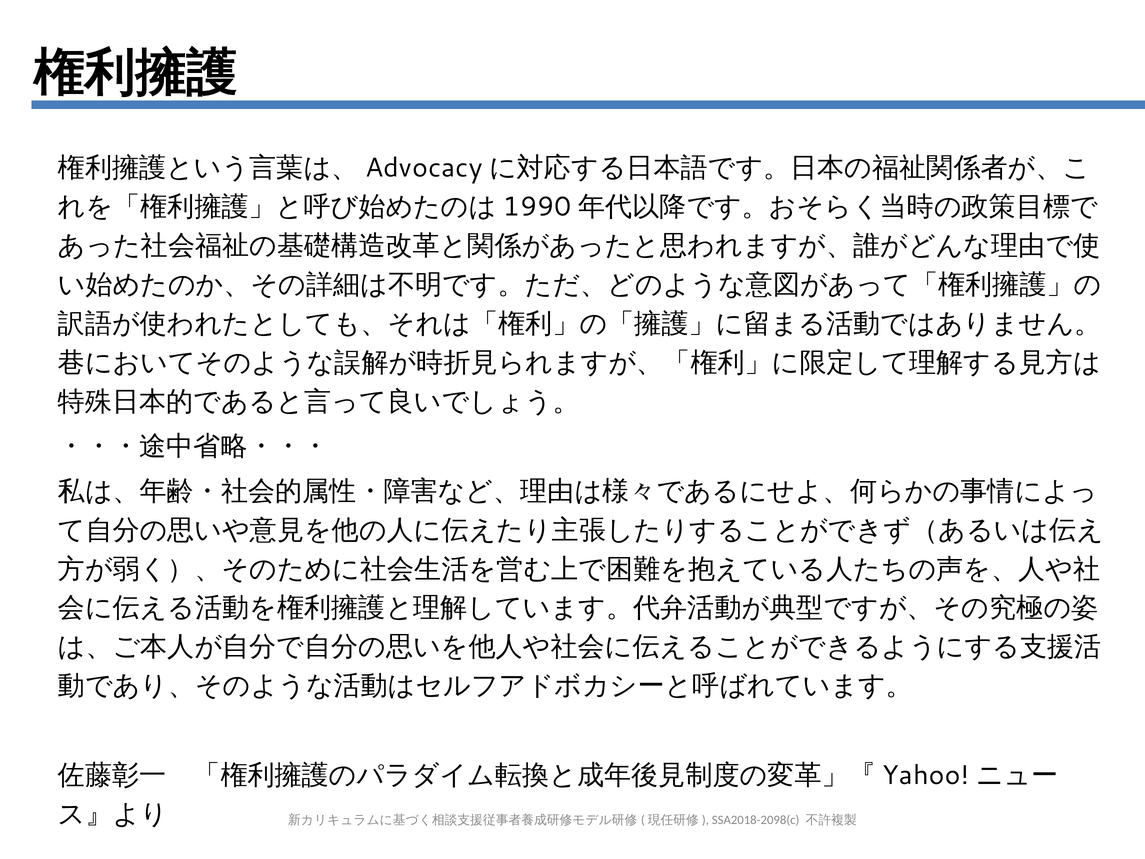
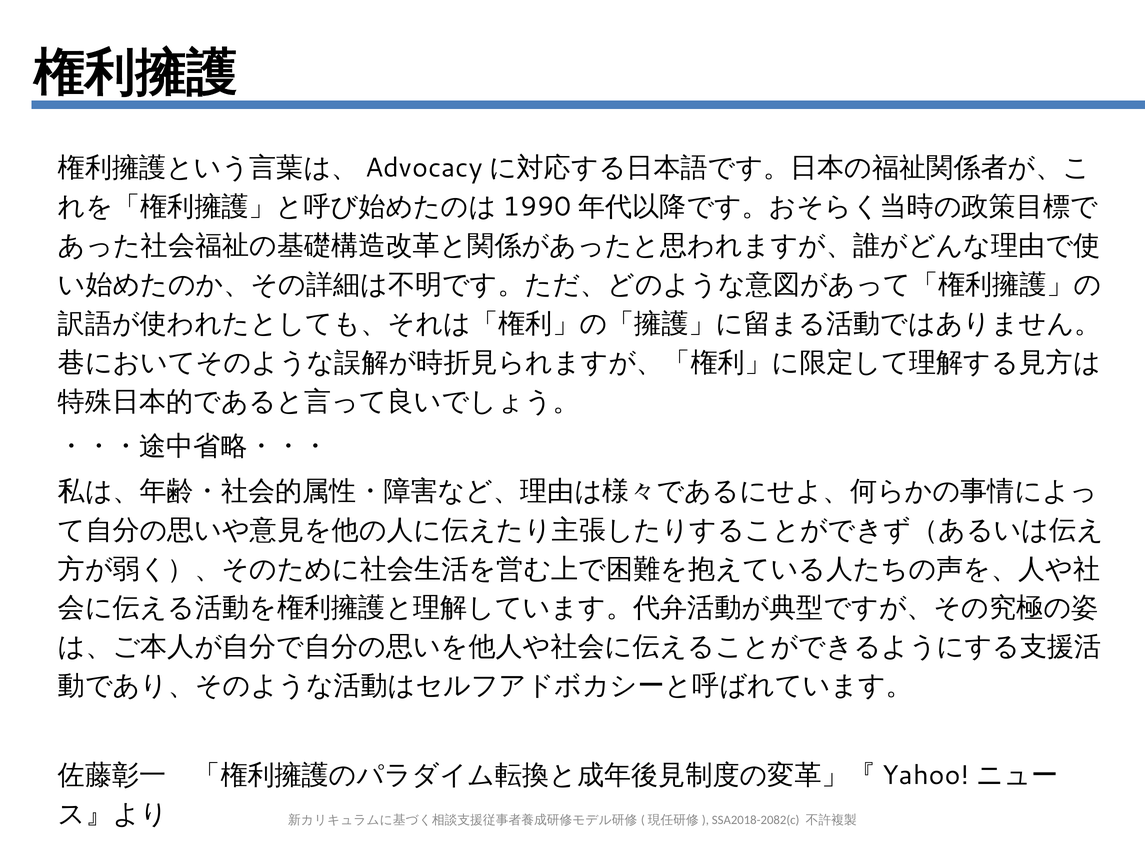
SSA2018-2098(c: SSA2018-2098(c -> SSA2018-2082(c
